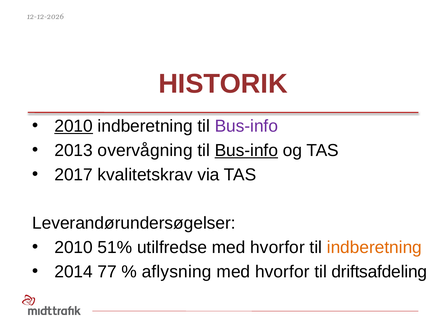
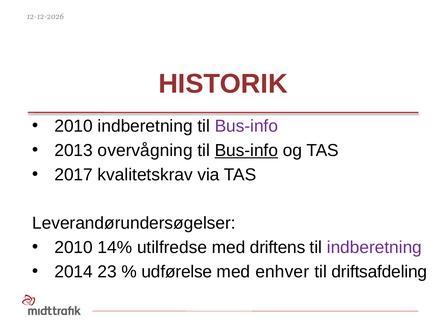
2010 at (74, 126) underline: present -> none
51%: 51% -> 14%
utilfredse med hvorfor: hvorfor -> driftens
indberetning at (374, 247) colour: orange -> purple
77: 77 -> 23
aflysning: aflysning -> udførelse
hvorfor at (282, 272): hvorfor -> enhver
